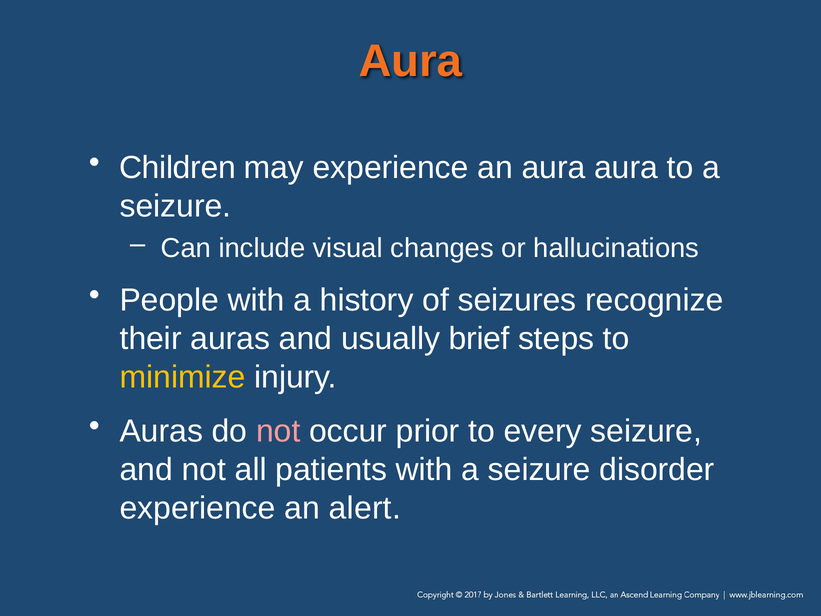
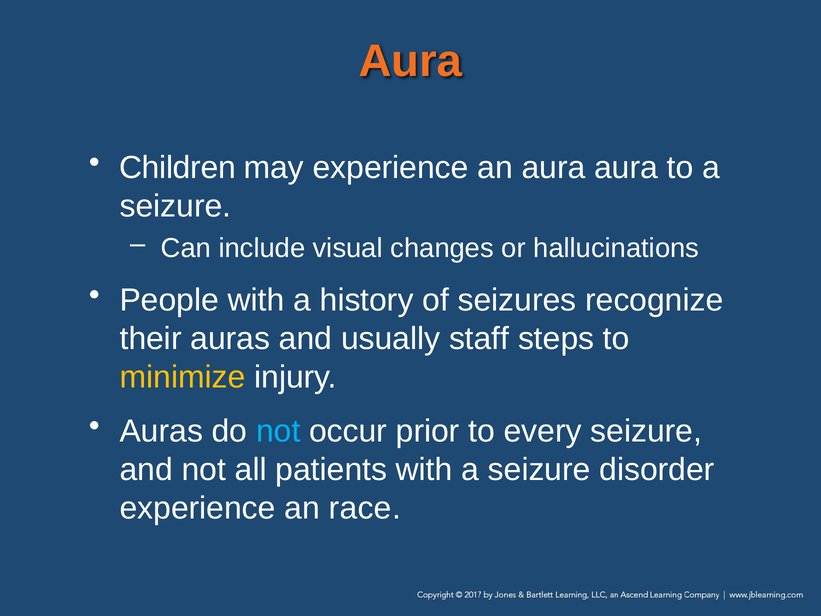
brief: brief -> staff
not at (278, 431) colour: pink -> light blue
alert: alert -> race
